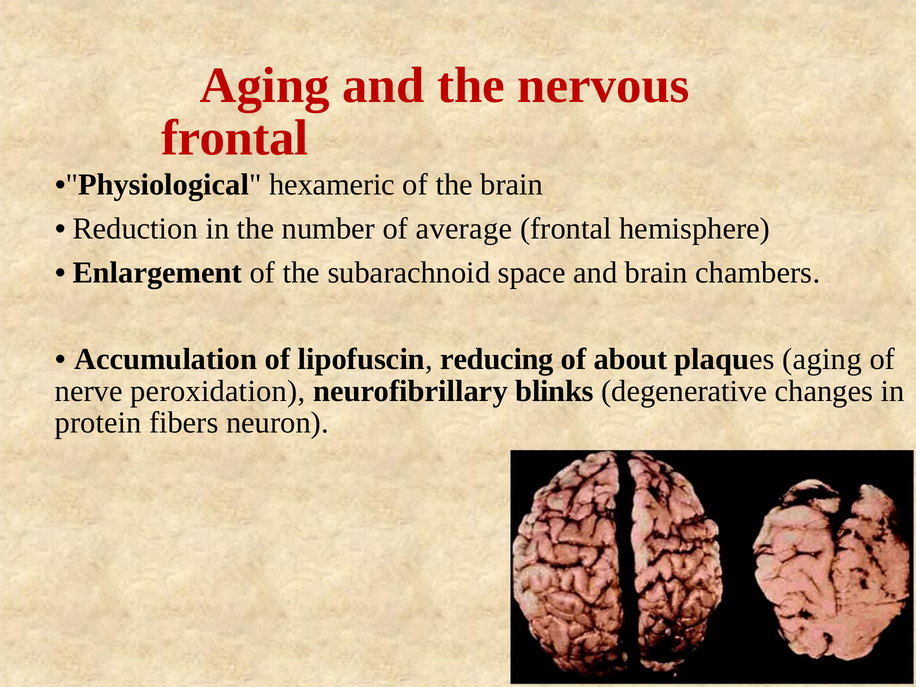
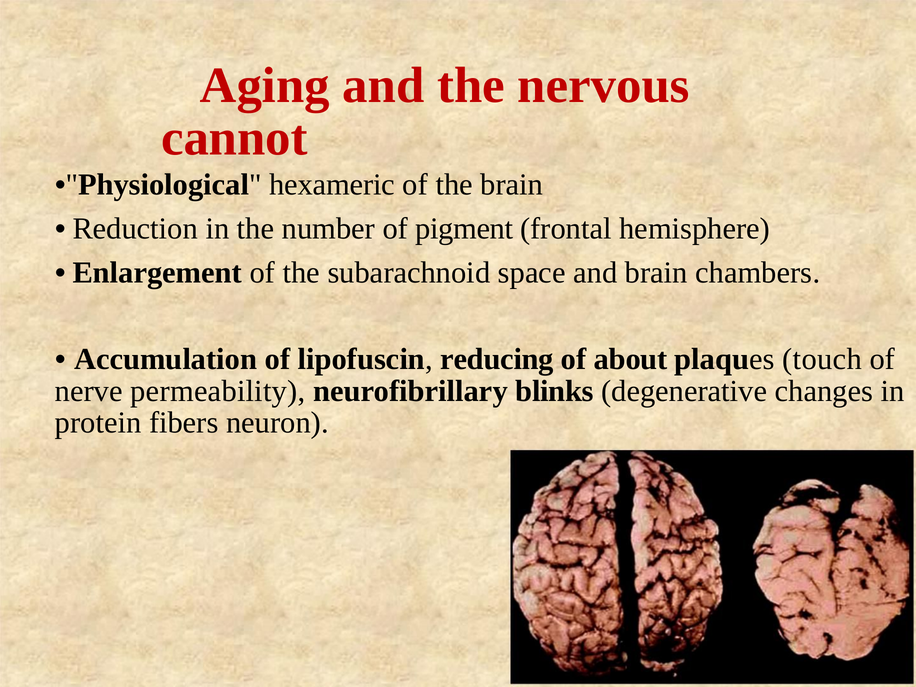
frontal at (235, 138): frontal -> cannot
average: average -> pigment
plaques aging: aging -> touch
peroxidation: peroxidation -> permeability
